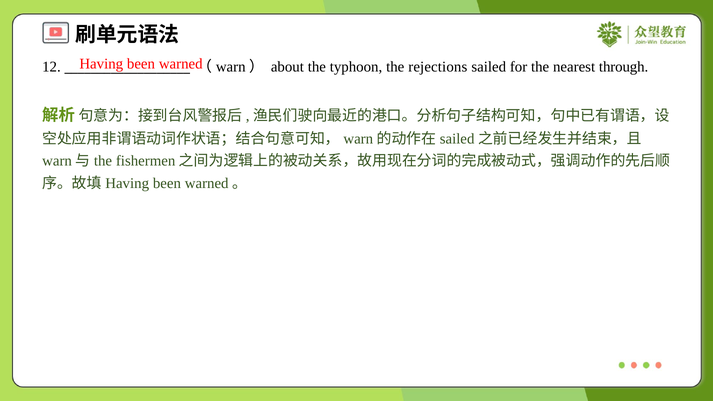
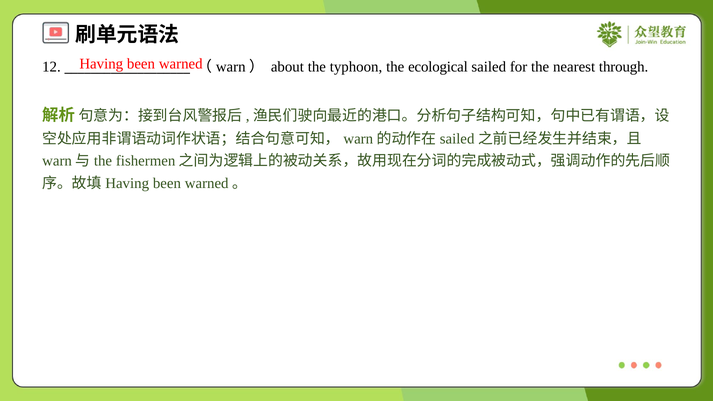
rejections: rejections -> ecological
